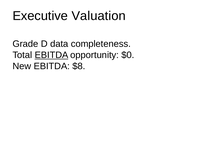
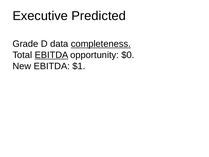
Valuation: Valuation -> Predicted
completeness underline: none -> present
$8: $8 -> $1
